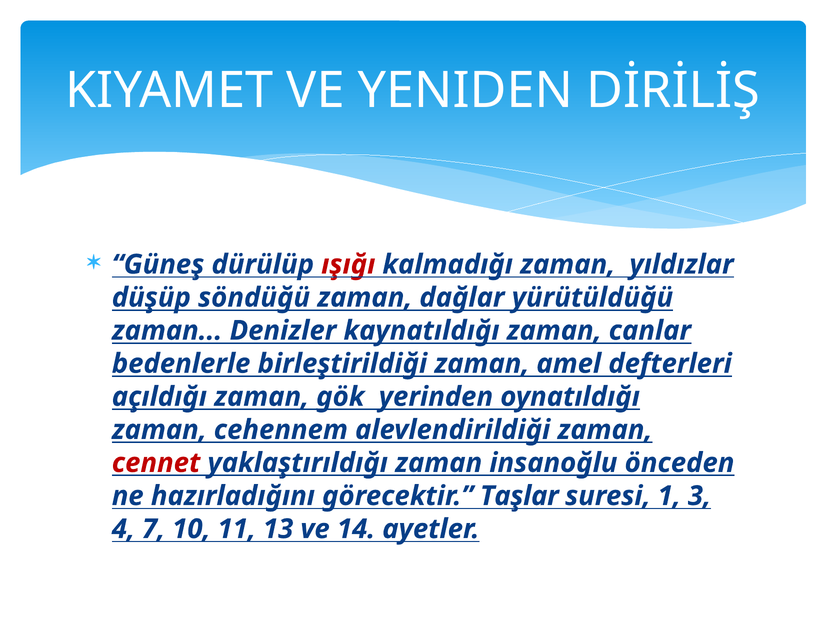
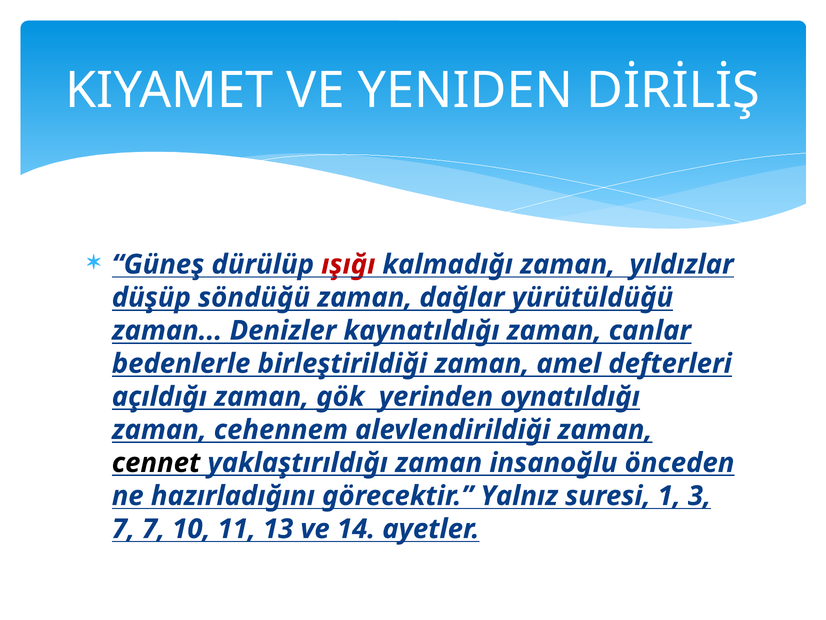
cennet colour: red -> black
Taşlar: Taşlar -> Yalnız
4 at (123, 529): 4 -> 7
